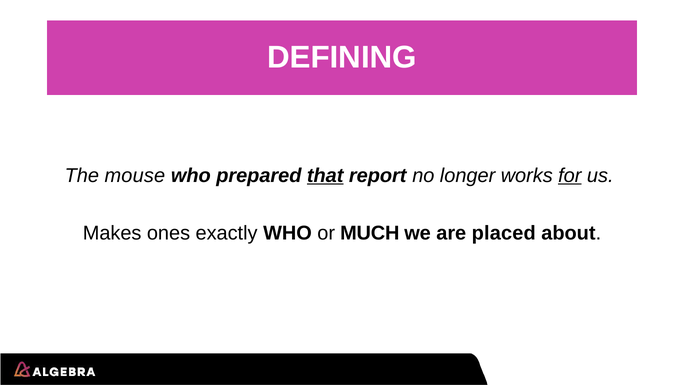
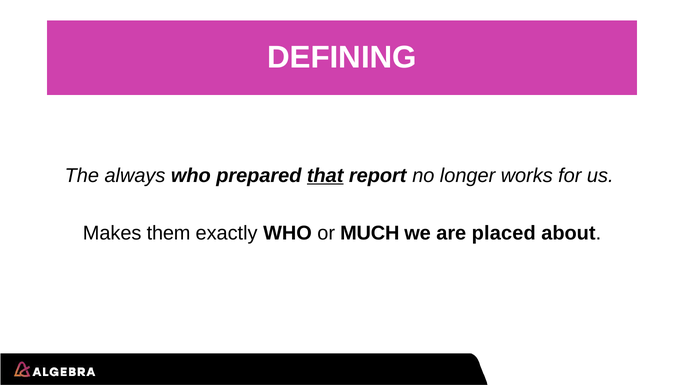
mouse: mouse -> always
for underline: present -> none
ones: ones -> them
